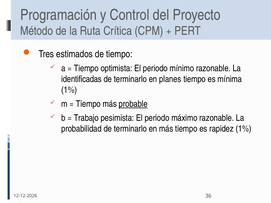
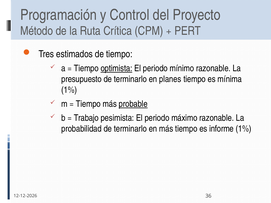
optimista underline: none -> present
identificadas: identificadas -> presupuesto
rapidez: rapidez -> informe
